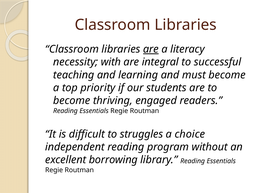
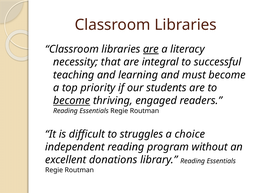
with: with -> that
become at (72, 101) underline: none -> present
borrowing: borrowing -> donations
